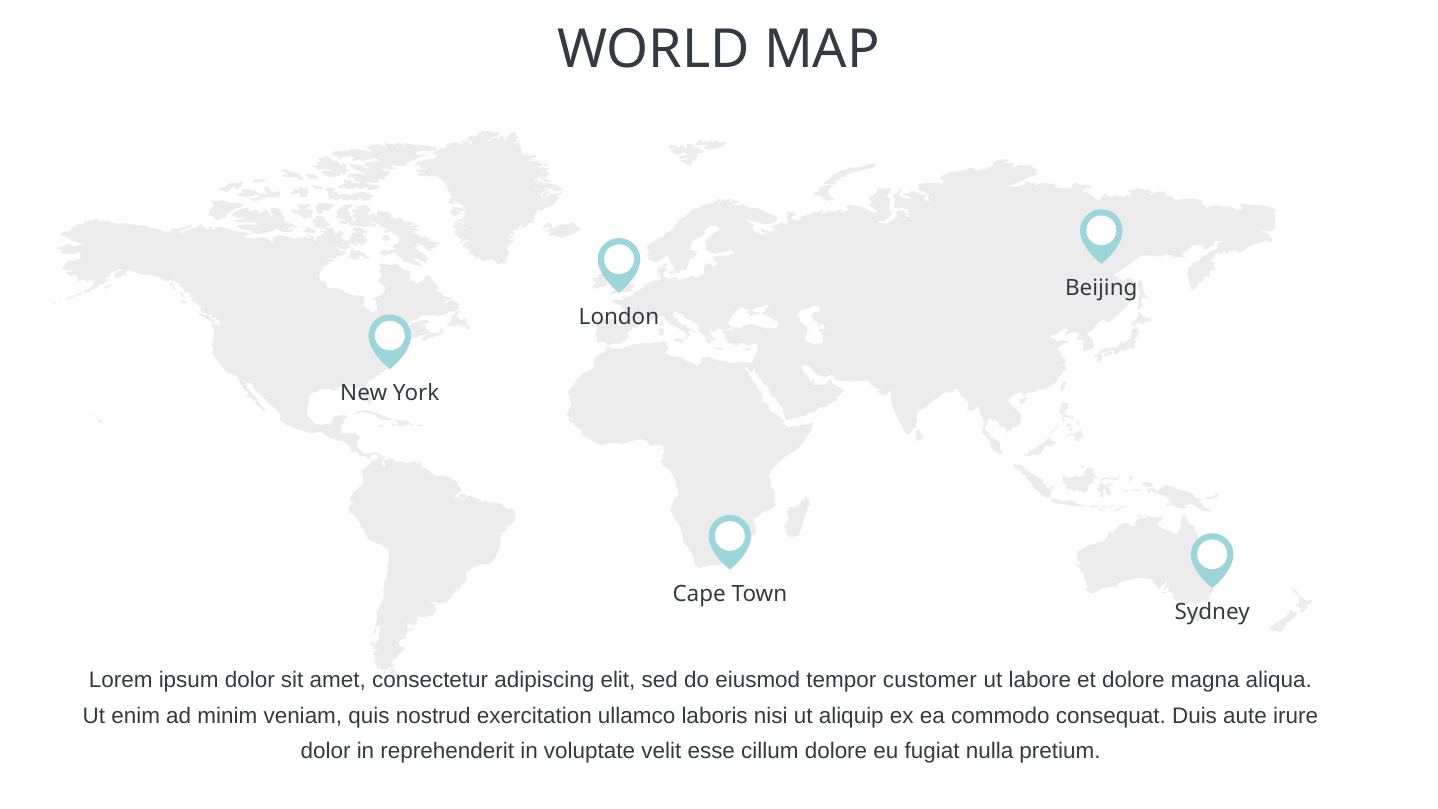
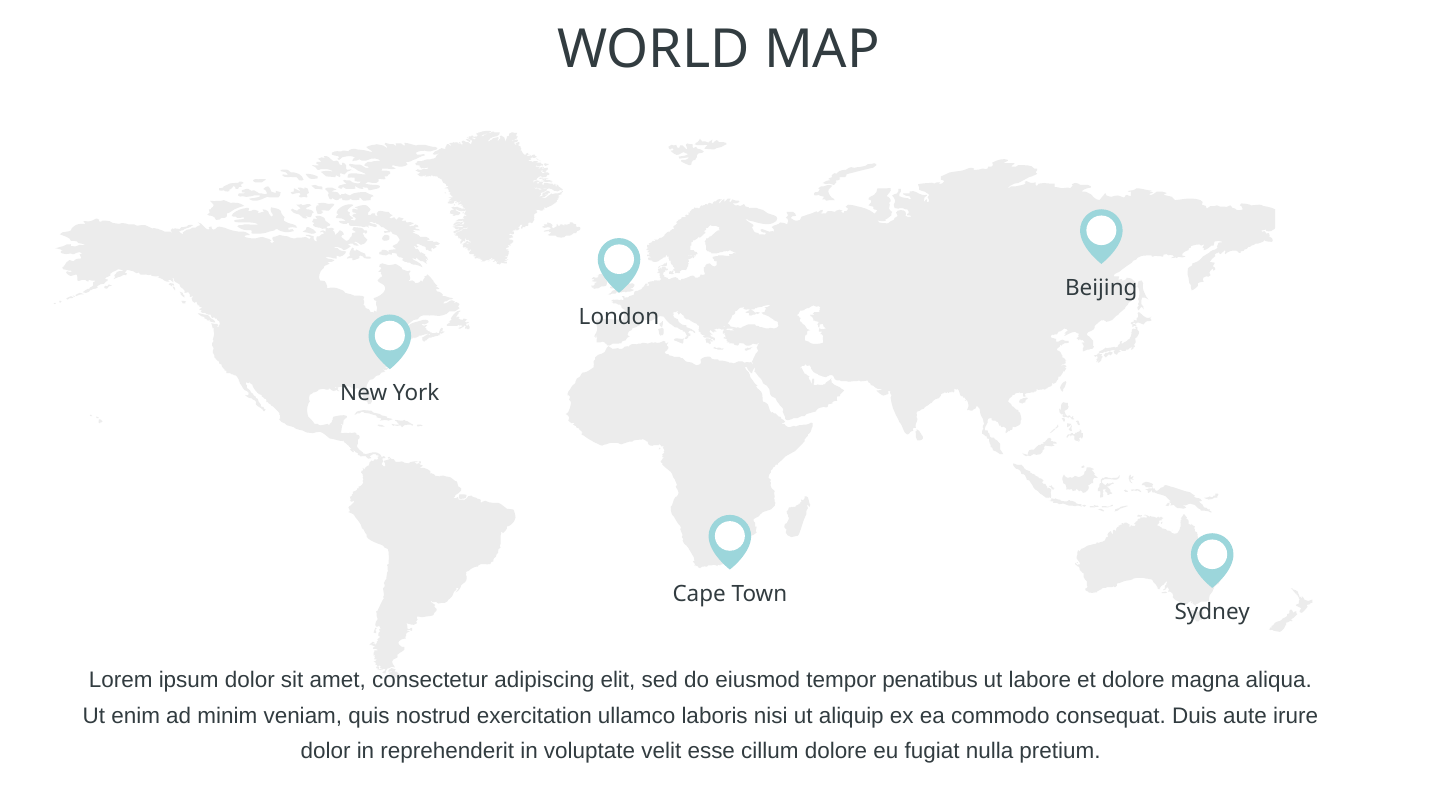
customer: customer -> penatibus
